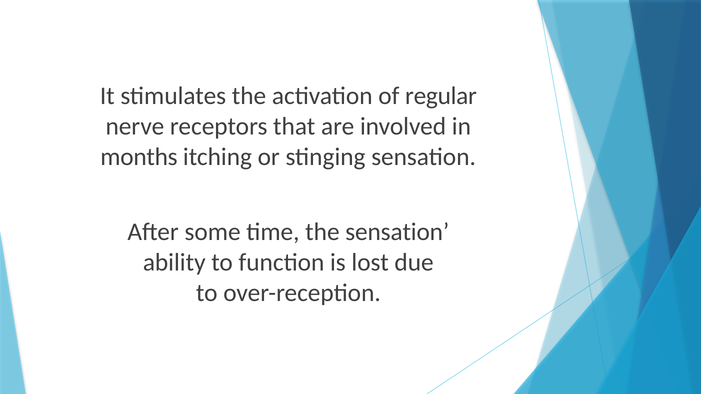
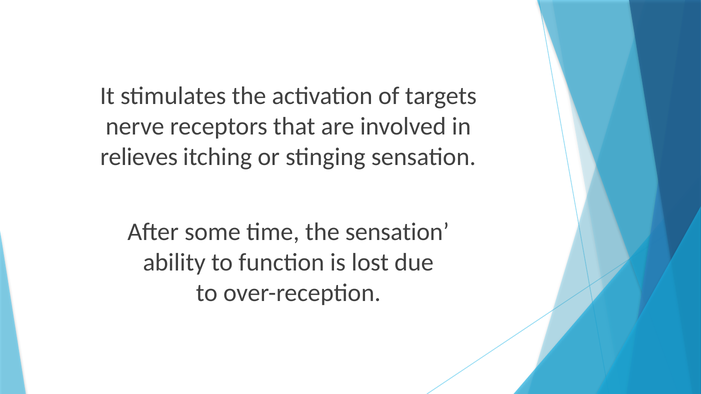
regular: regular -> targets
months: months -> relieves
